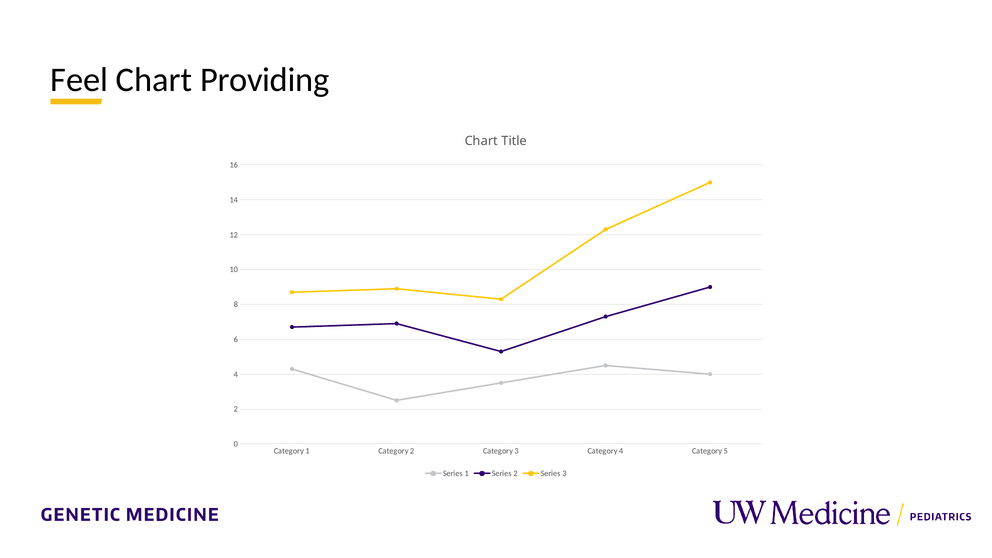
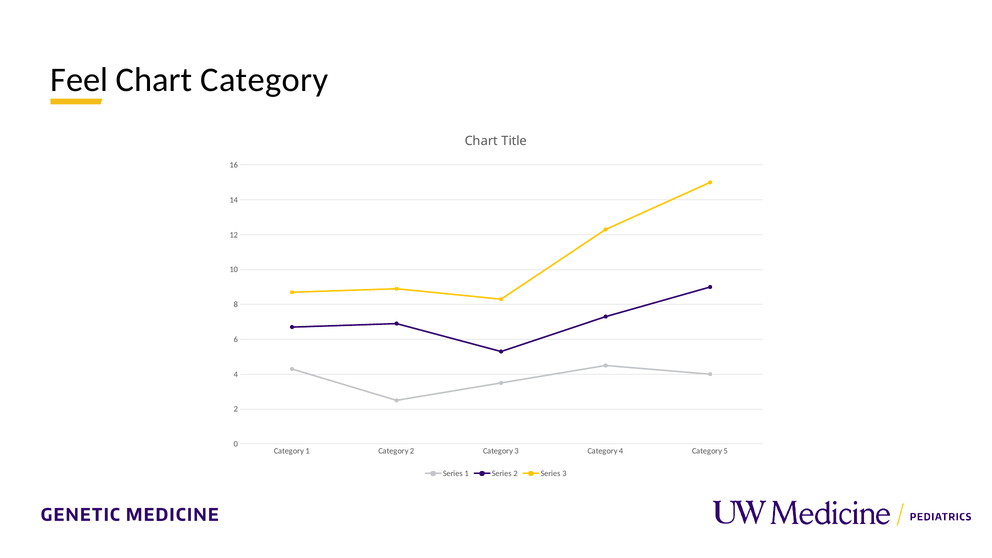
Chart Providing: Providing -> Category
